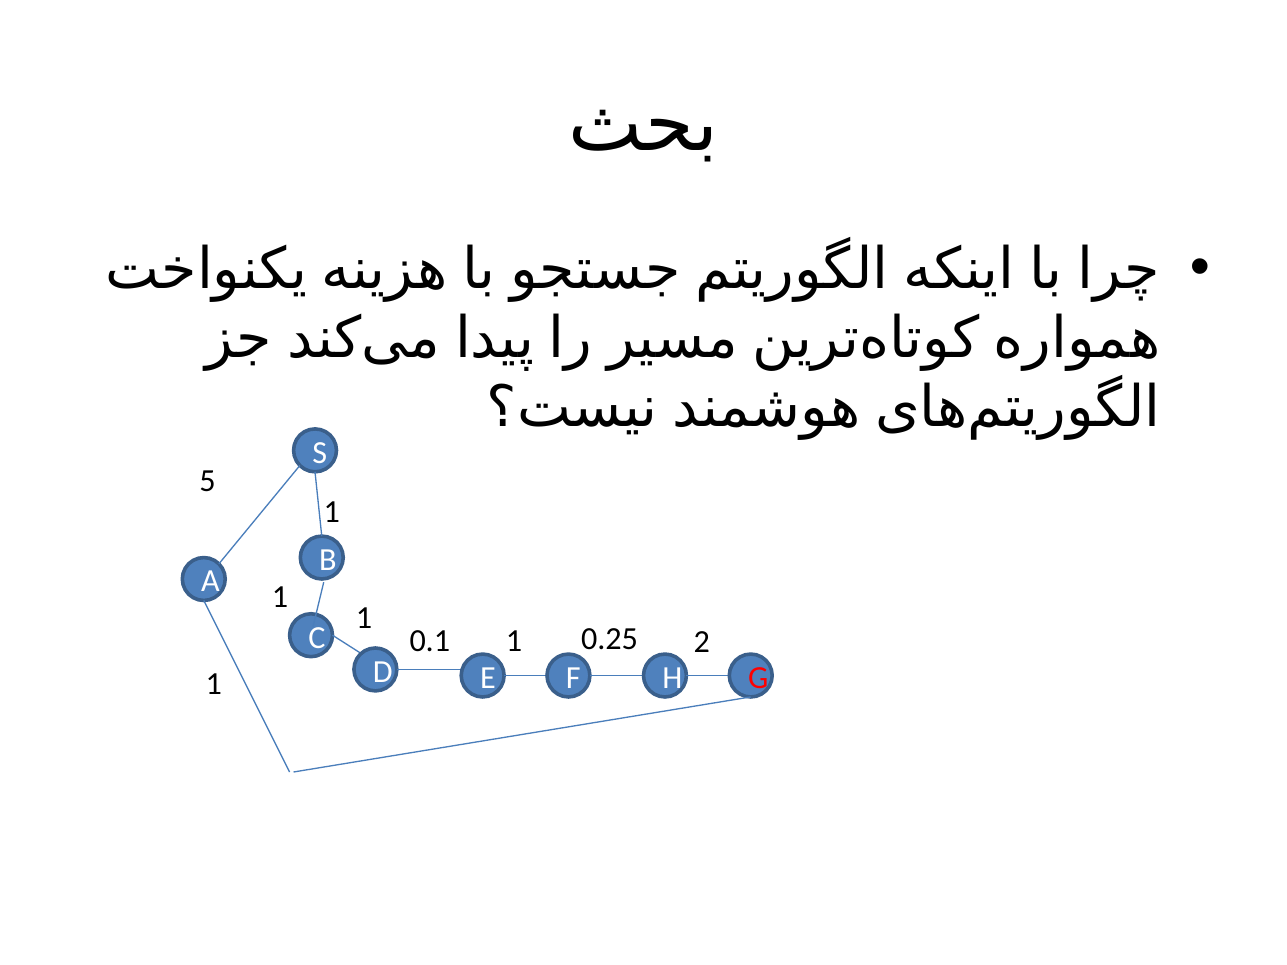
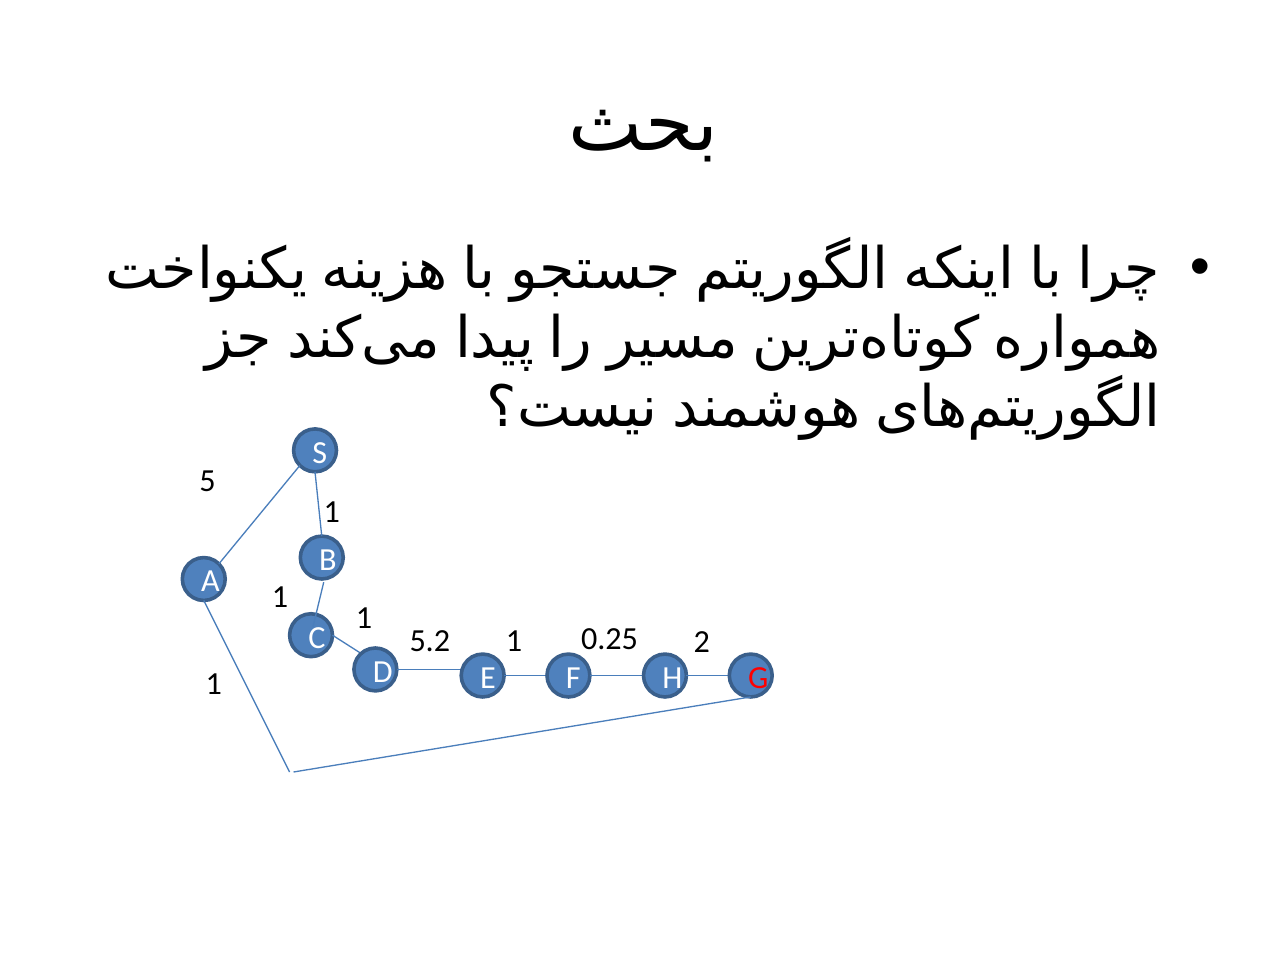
0.1: 0.1 -> 5.2
